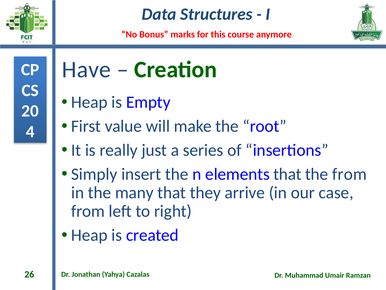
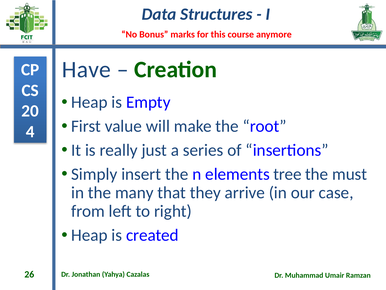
elements that: that -> tree
the from: from -> must
